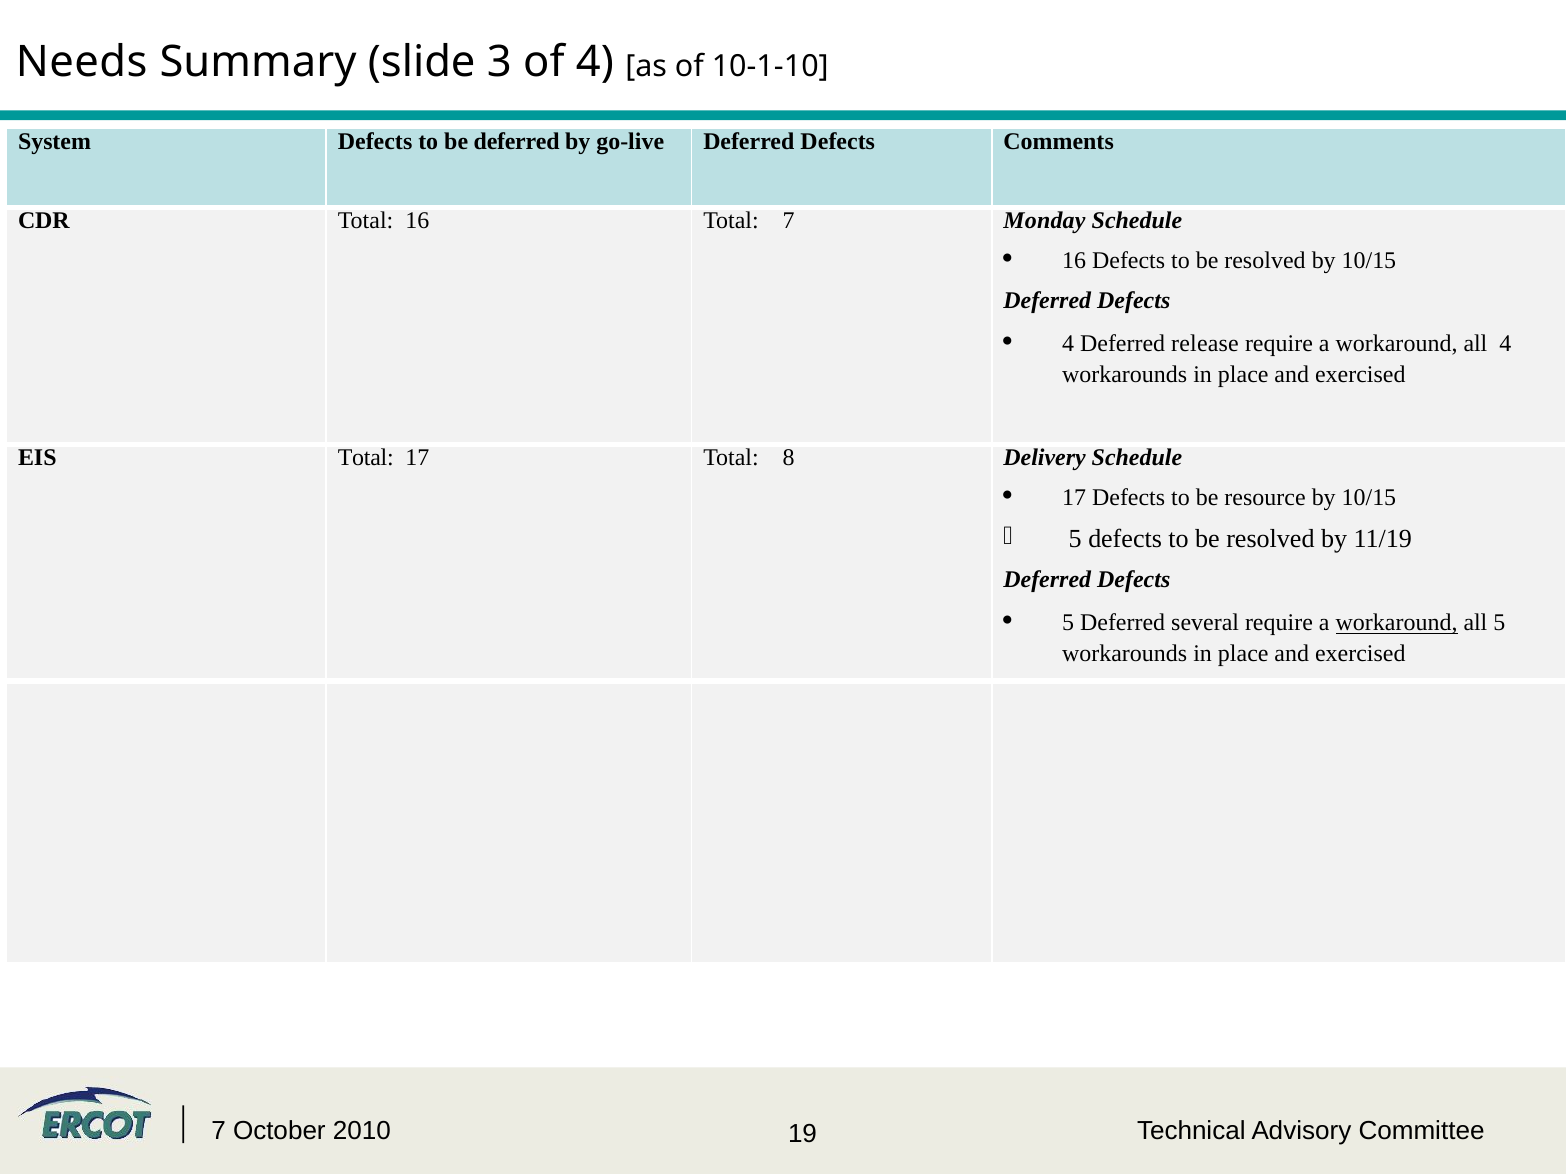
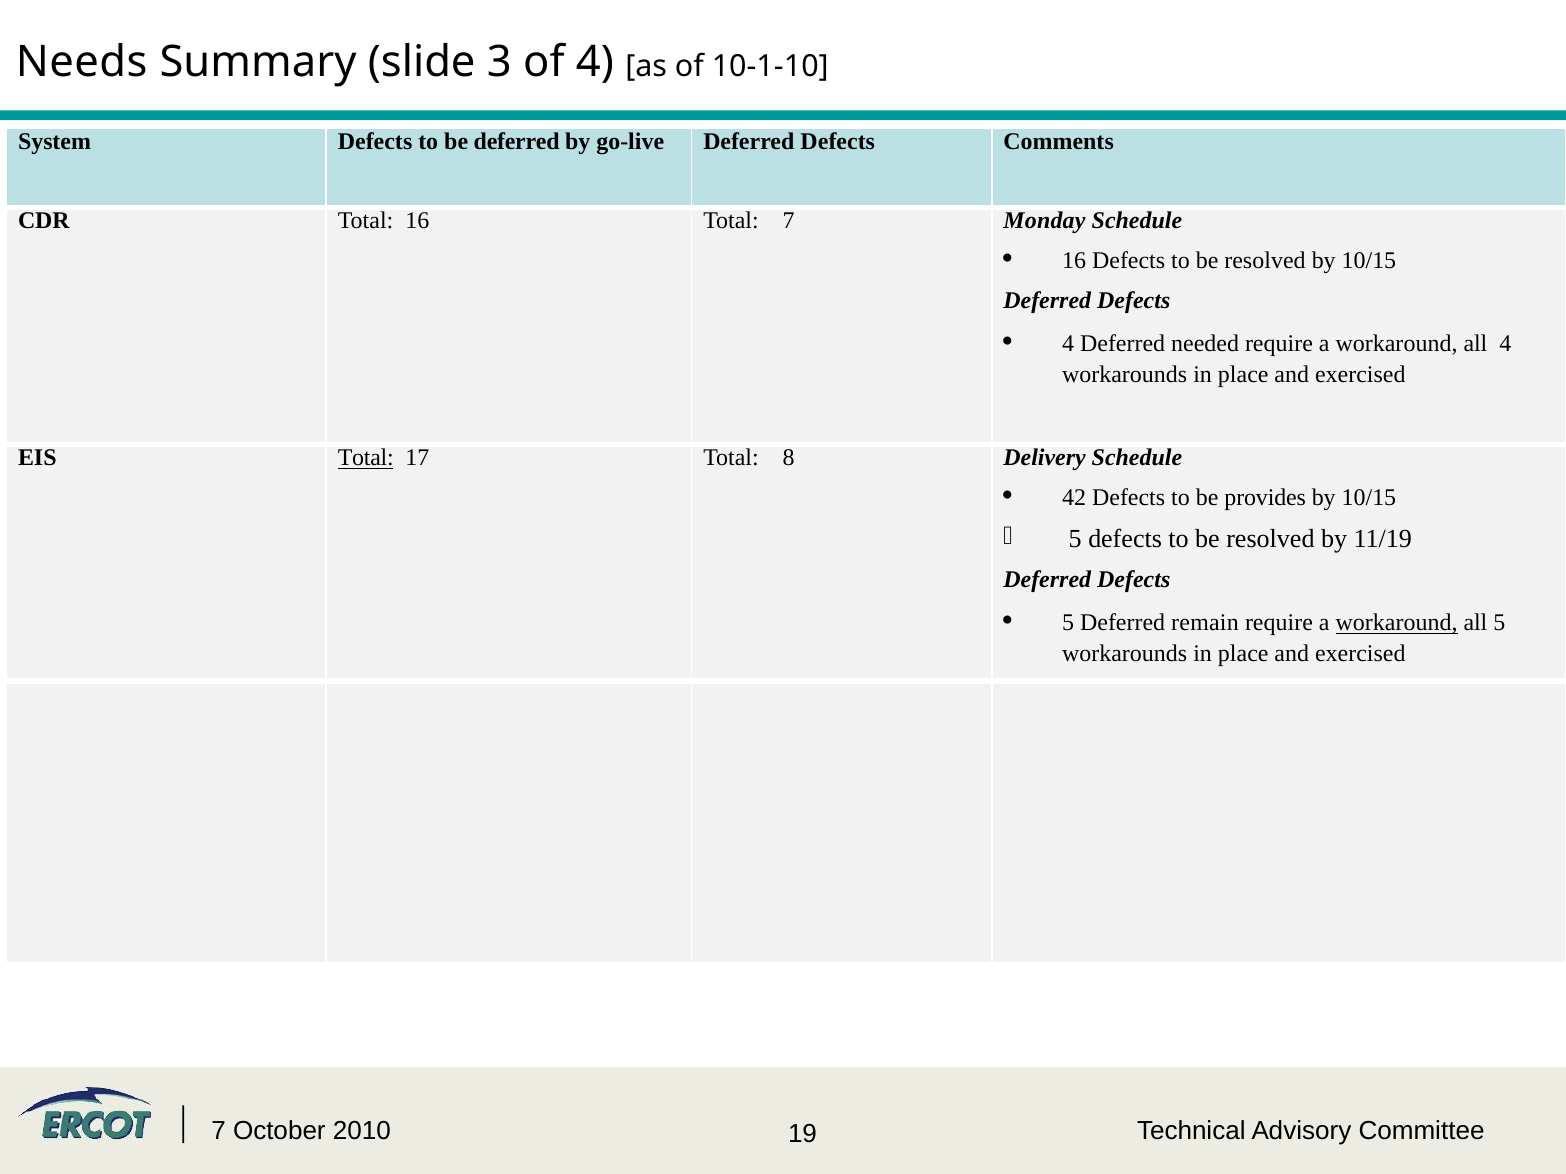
release: release -> needed
Total at (366, 458) underline: none -> present
17 at (1074, 498): 17 -> 42
resource: resource -> provides
several: several -> remain
